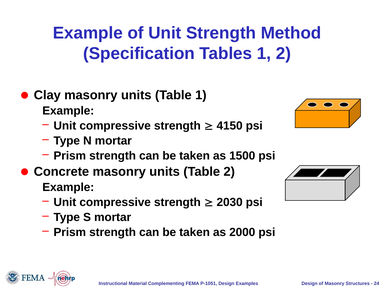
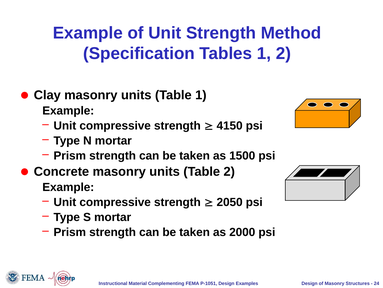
2030: 2030 -> 2050
